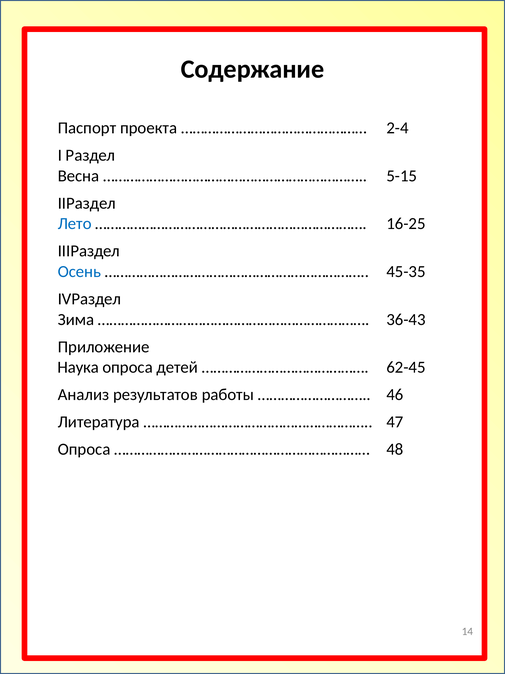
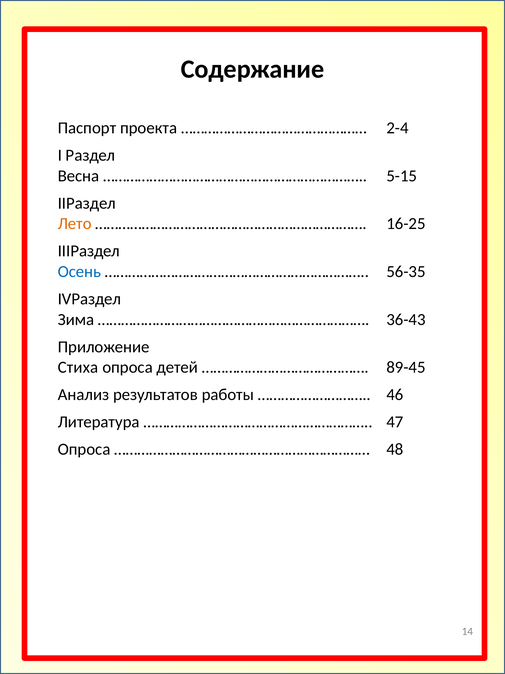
Лето colour: blue -> orange
45-35: 45-35 -> 56-35
Наука: Наука -> Стиха
62-45: 62-45 -> 89-45
